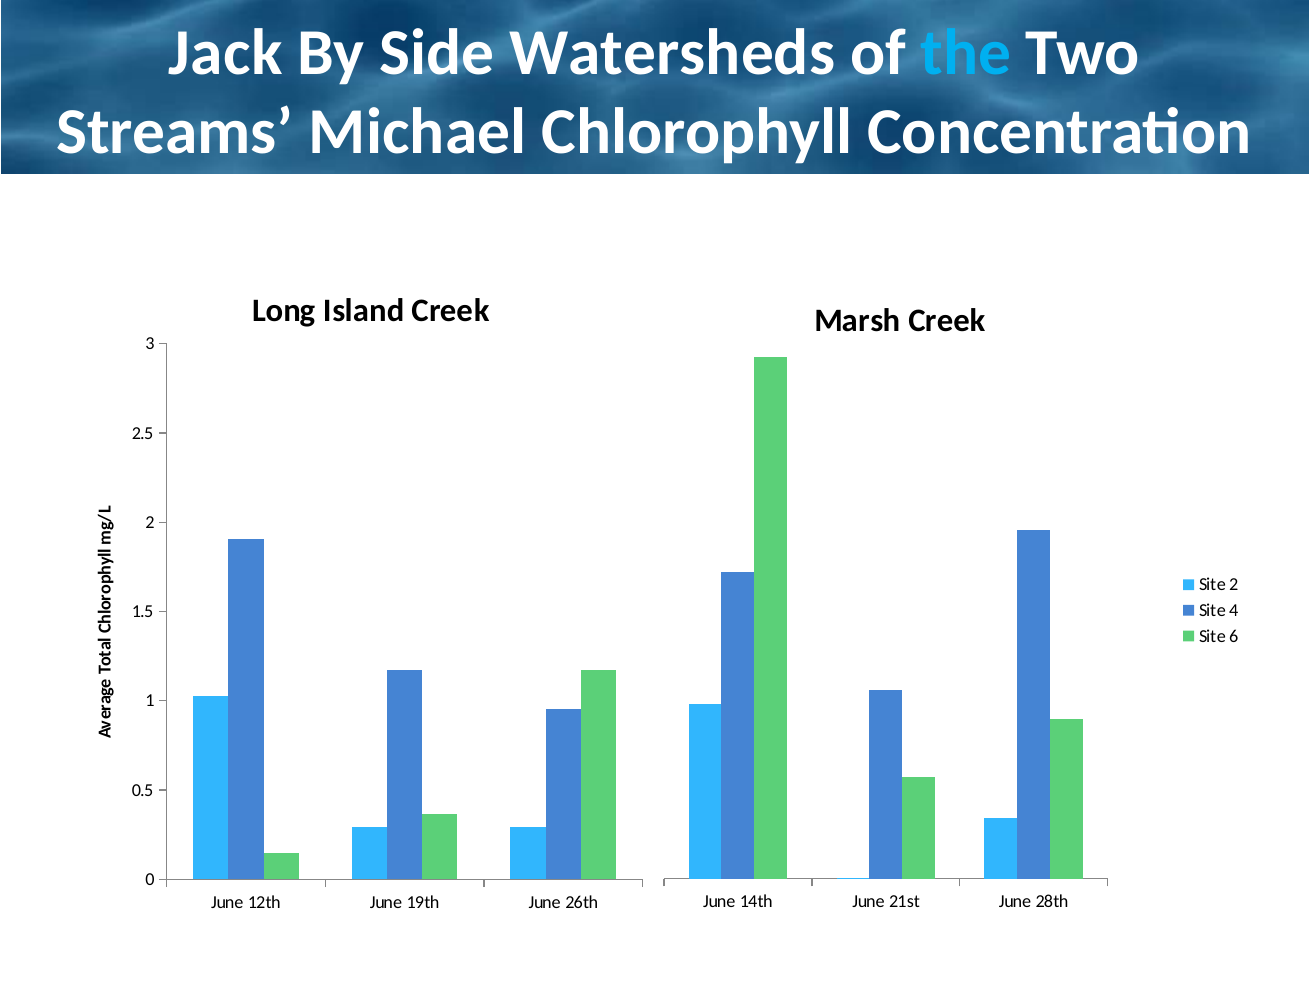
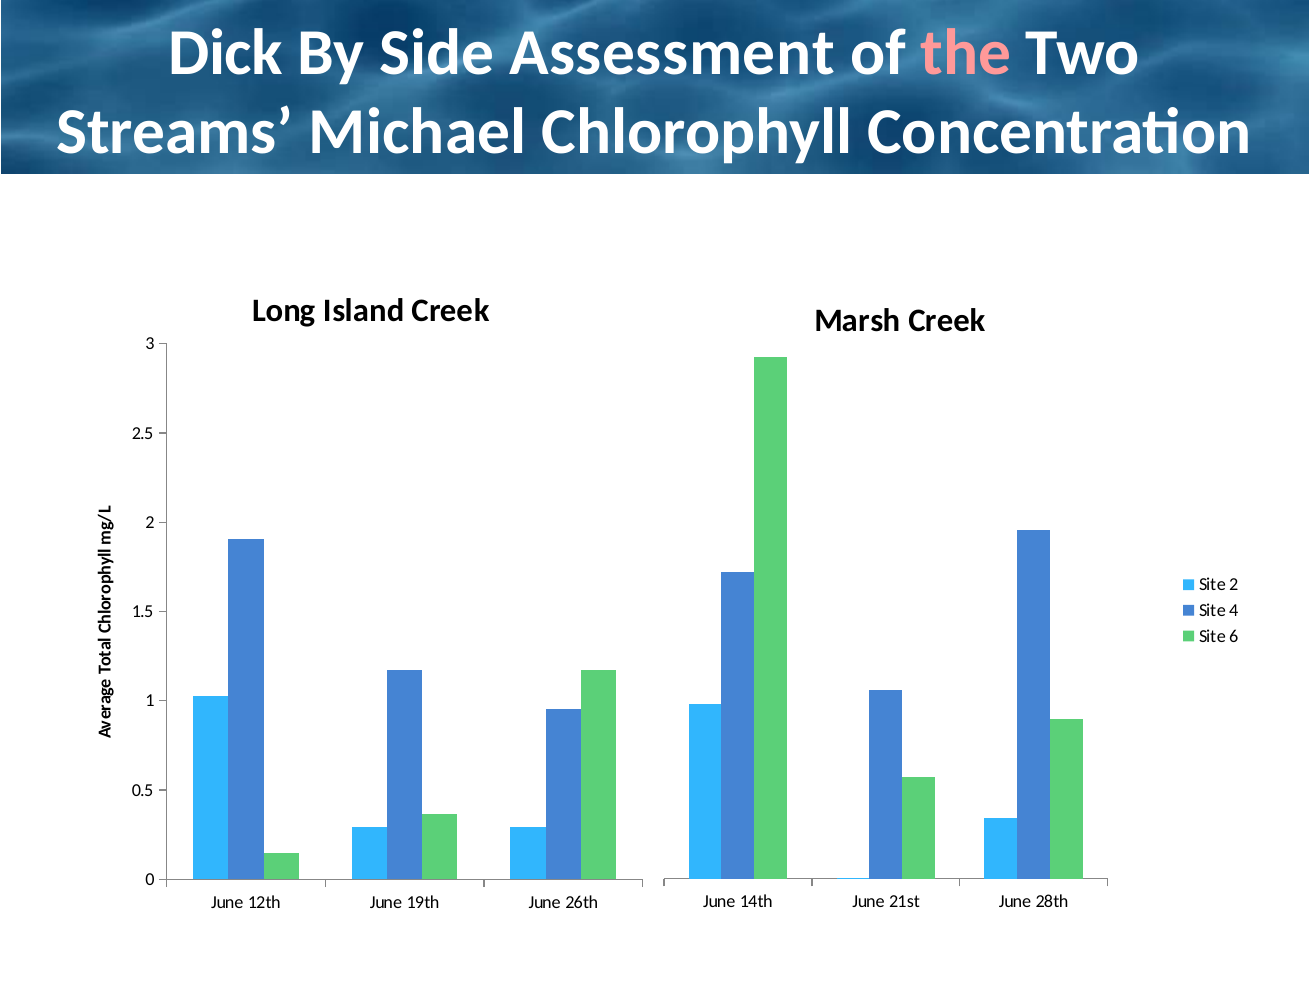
Jack: Jack -> Dick
Watersheds: Watersheds -> Assessment
the colour: light blue -> pink
